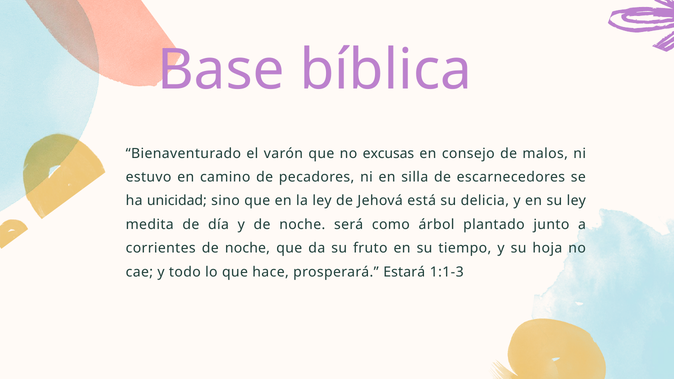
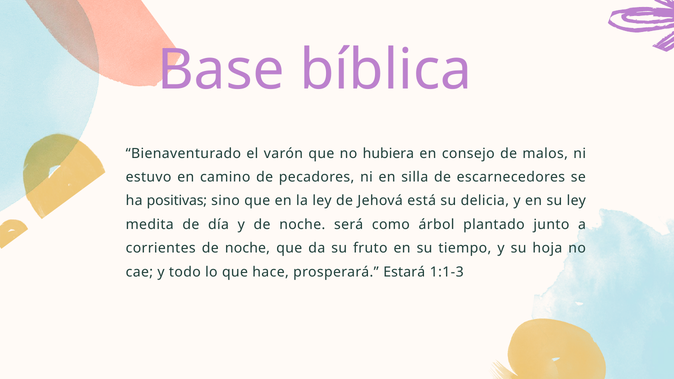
excusas: excusas -> hubiera
unicidad: unicidad -> positivas
